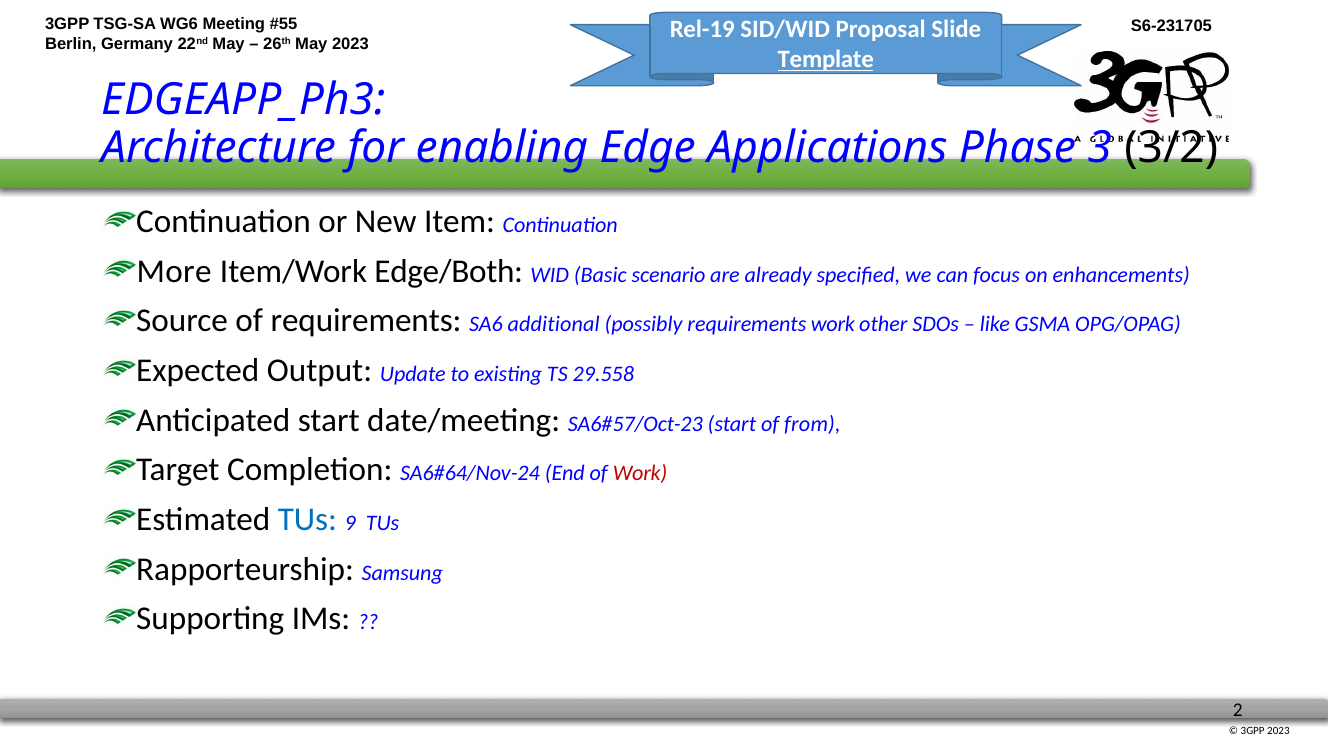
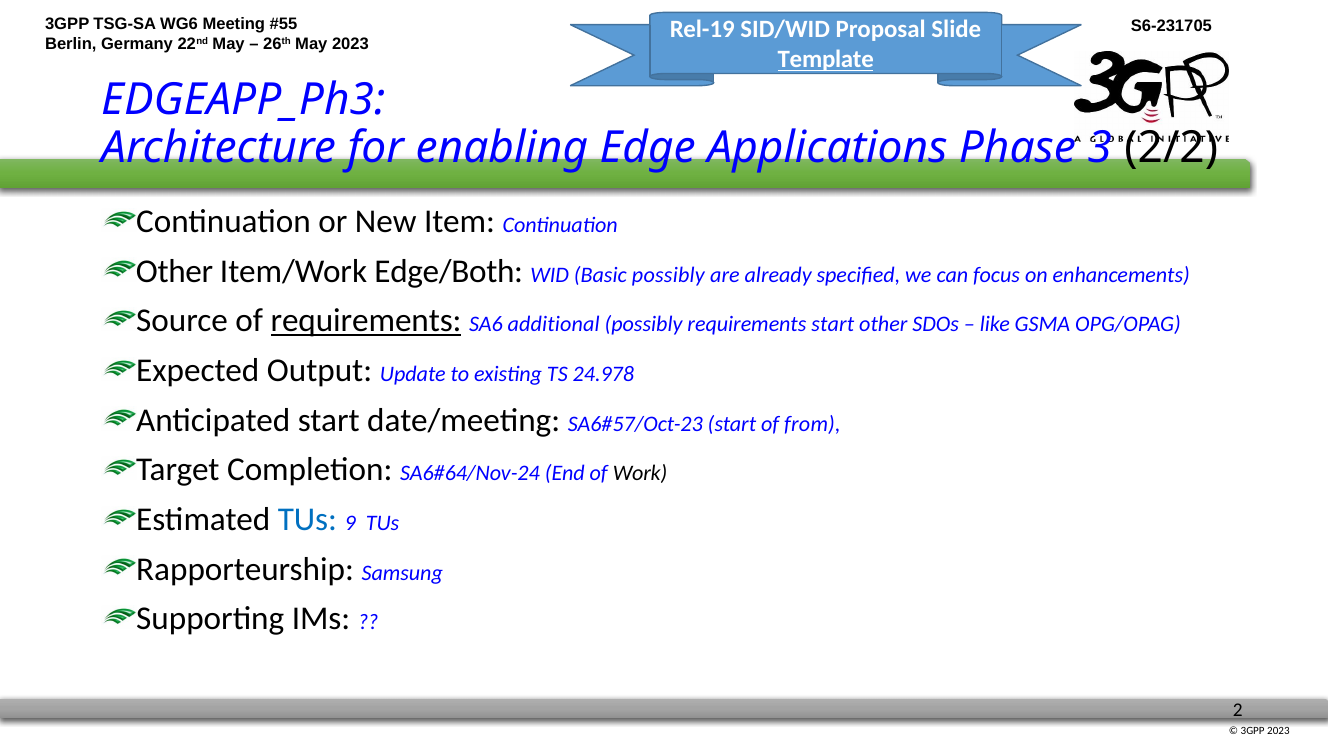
3/2: 3/2 -> 2/2
More at (174, 271): More -> Other
Basic scenario: scenario -> possibly
requirements at (366, 321) underline: none -> present
requirements work: work -> start
29.558: 29.558 -> 24.978
Work at (640, 474) colour: red -> black
